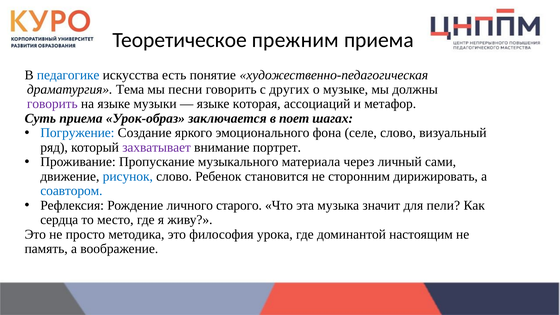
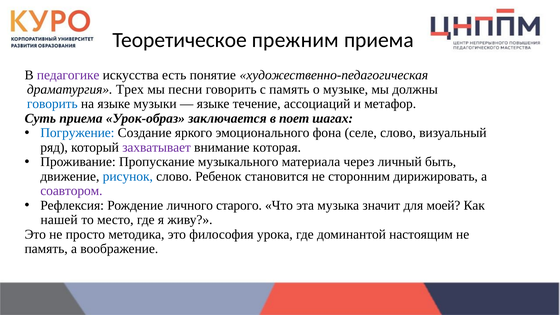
педагогике colour: blue -> purple
Тема: Тема -> Трех
с других: других -> память
говорить at (52, 104) colour: purple -> blue
которая: которая -> течение
портрет: портрет -> которая
сами: сами -> быть
соавтором colour: blue -> purple
пели: пели -> моей
сердца: сердца -> нашей
